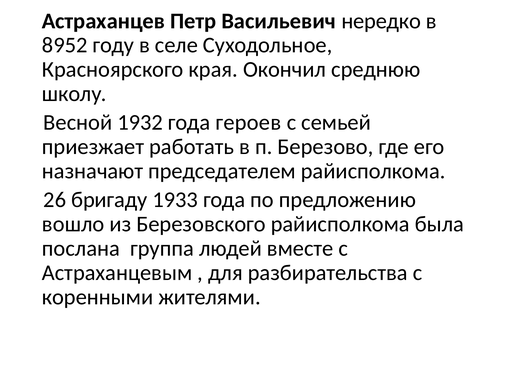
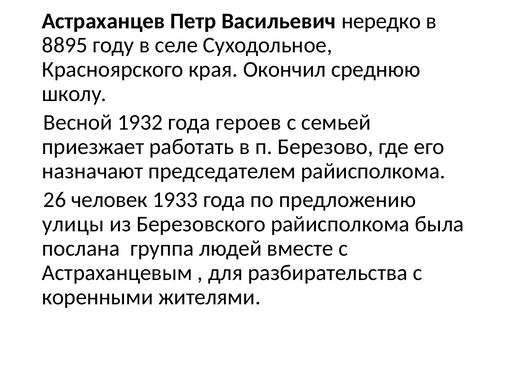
8952: 8952 -> 8895
бригаду: бригаду -> человек
вошло: вошло -> улицы
